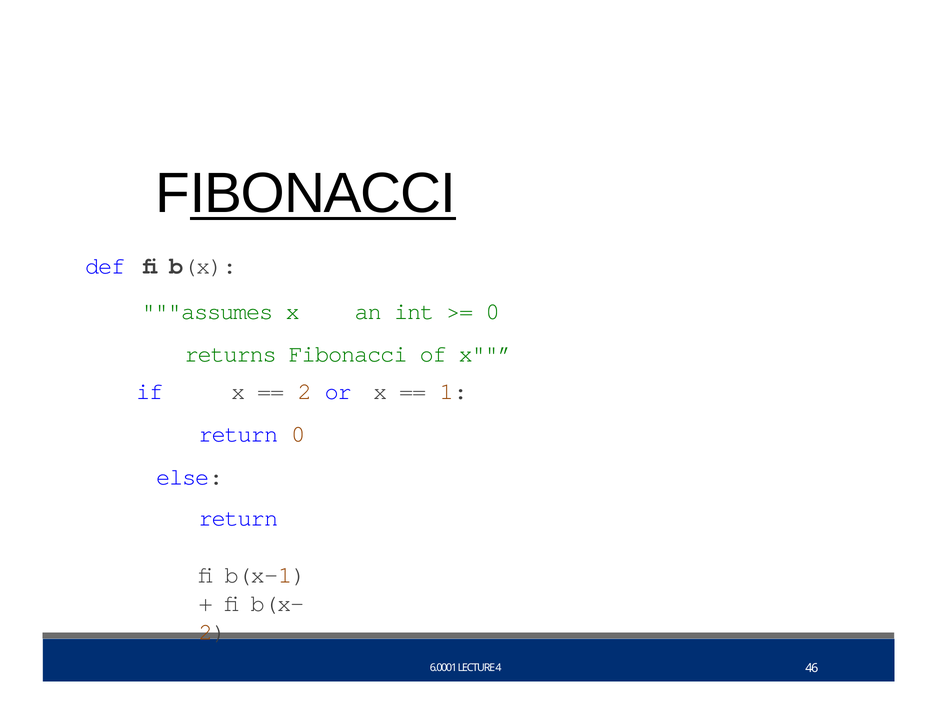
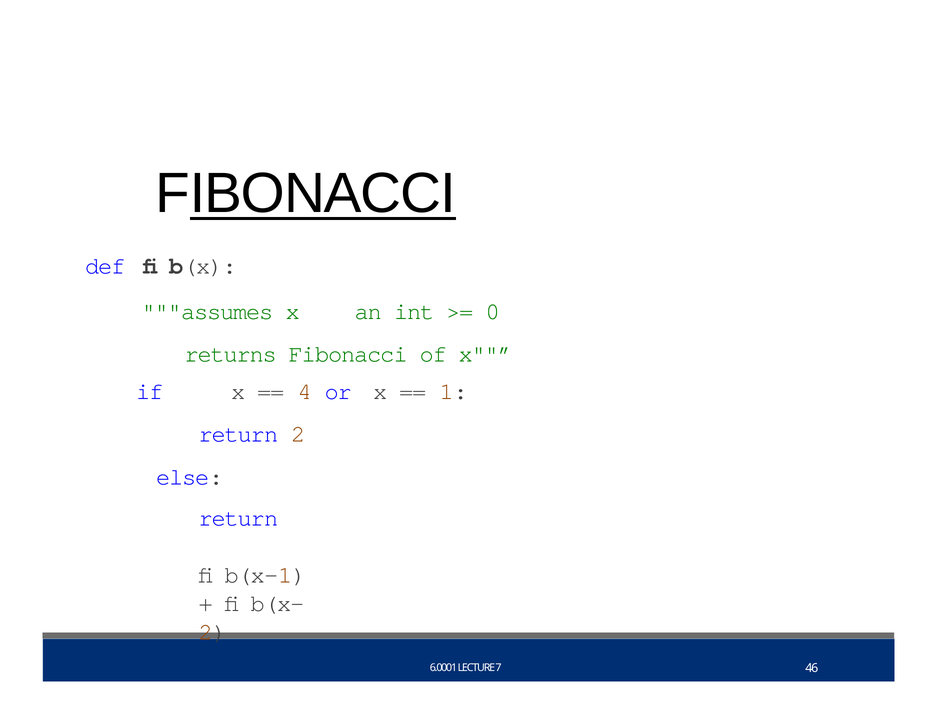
2 at (305, 392): 2 -> 4
return 0: 0 -> 2
4: 4 -> 7
